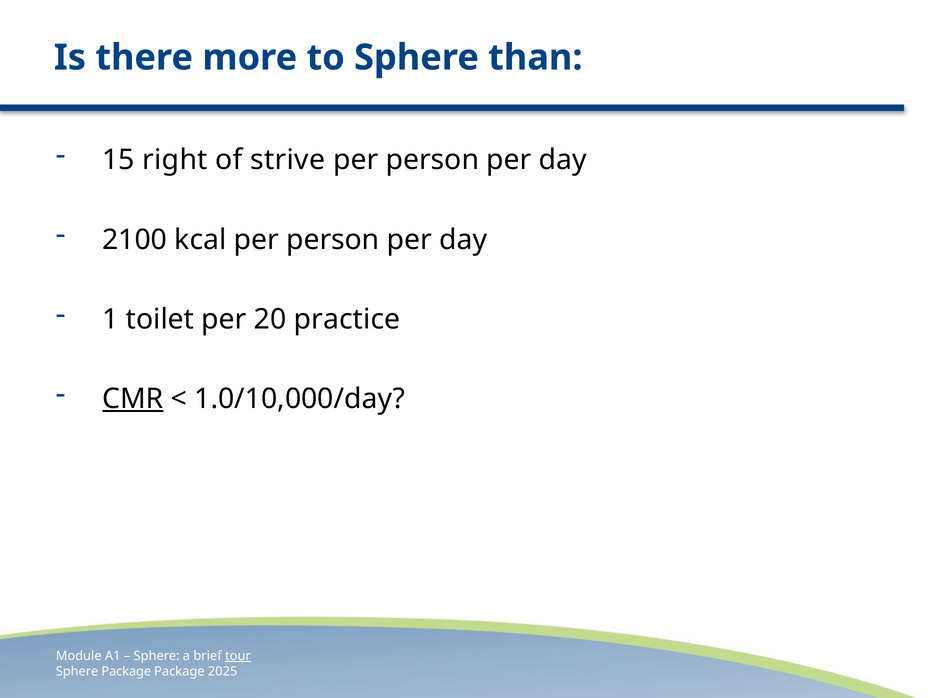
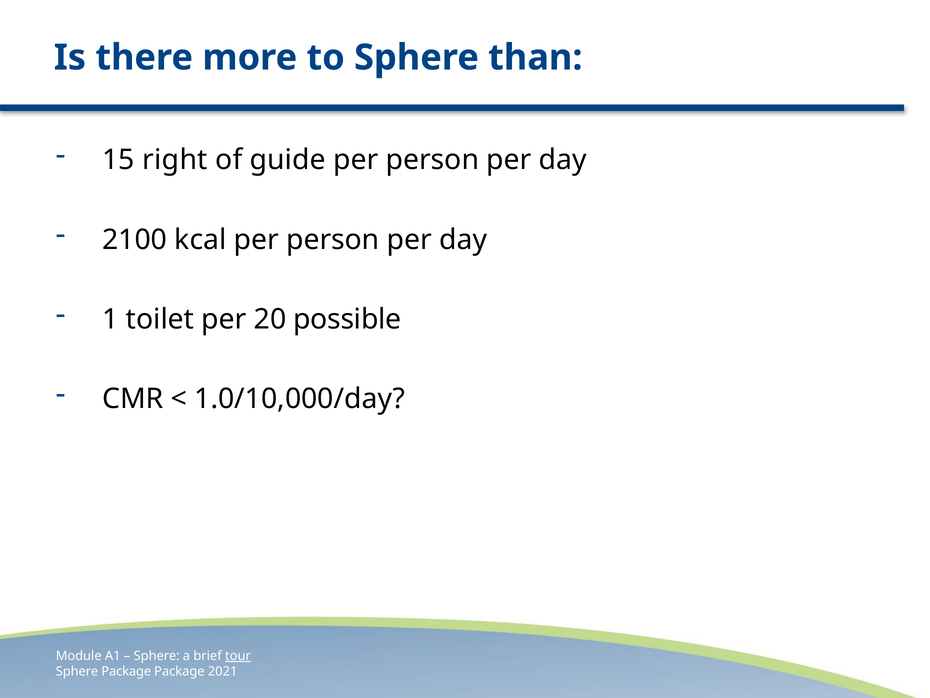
strive: strive -> guide
practice: practice -> possible
CMR underline: present -> none
2025: 2025 -> 2021
